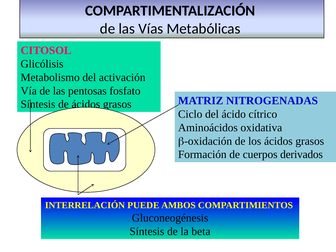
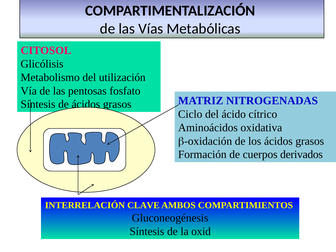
activación: activación -> utilización
PUEDE: PUEDE -> CLAVE
beta: beta -> oxid
